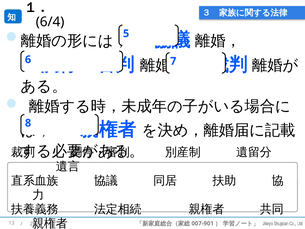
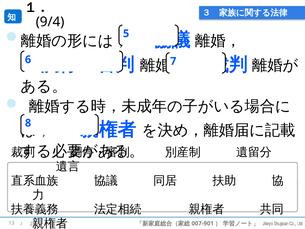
6/4: 6/4 -> 9/4
